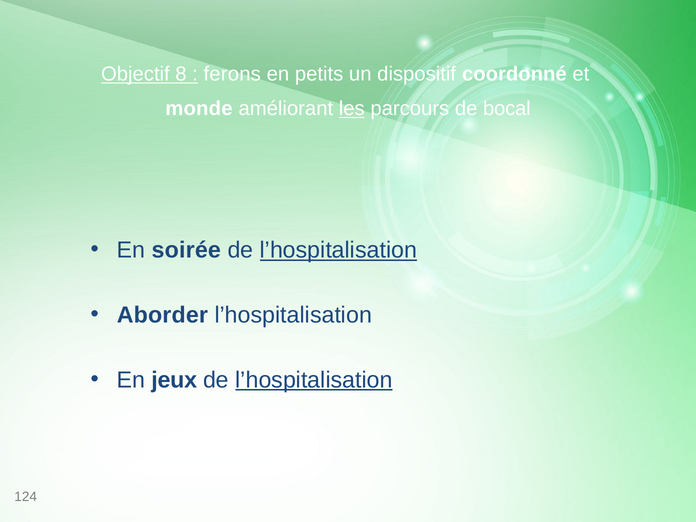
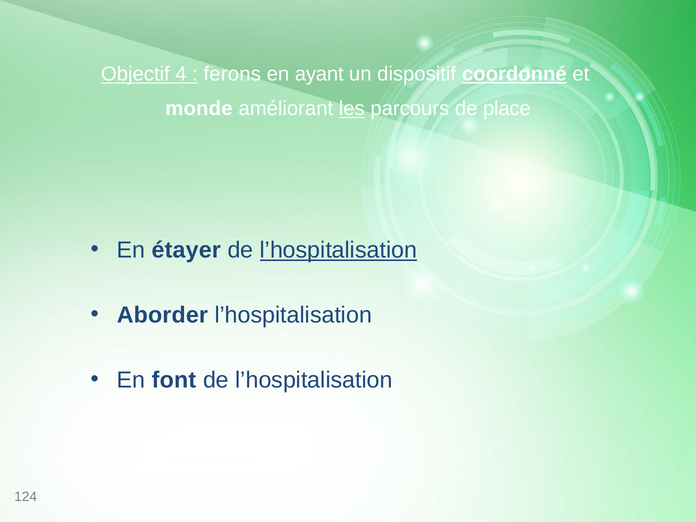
8: 8 -> 4
petits: petits -> ayant
coordonné underline: none -> present
bocal: bocal -> place
soirée: soirée -> étayer
jeux: jeux -> font
l’hospitalisation at (314, 380) underline: present -> none
